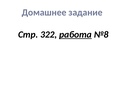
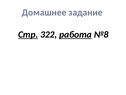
Стр underline: none -> present
